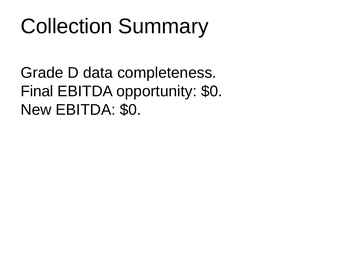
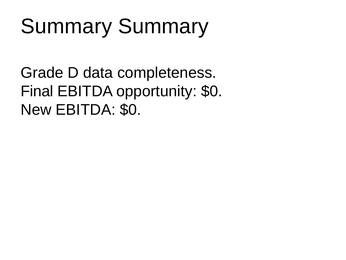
Collection at (67, 26): Collection -> Summary
